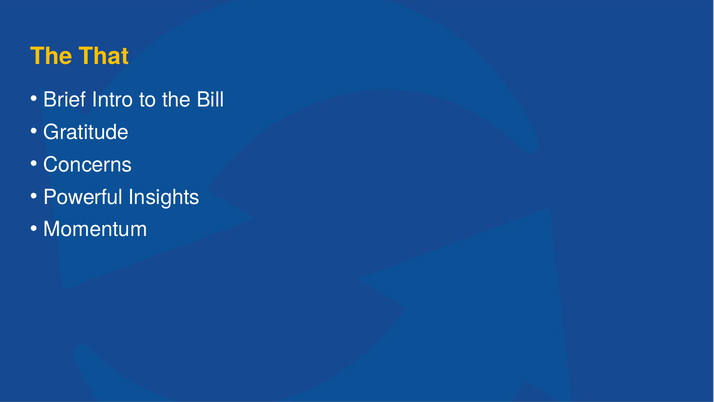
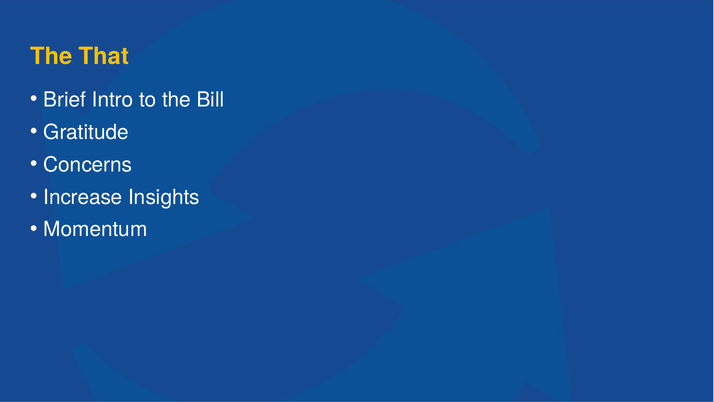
Powerful: Powerful -> Increase
